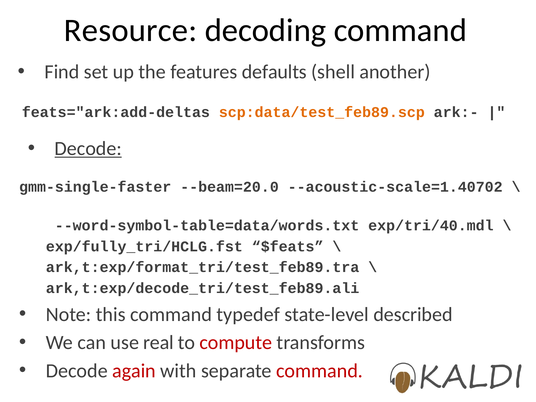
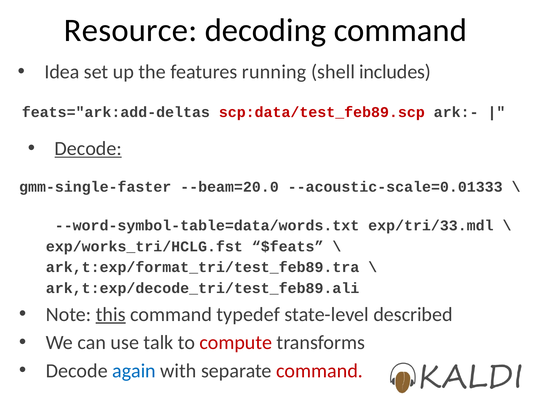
Find: Find -> Idea
defaults: defaults -> running
another: another -> includes
scp:data/test_feb89.scp colour: orange -> red
--acoustic-scale=1.40702: --acoustic-scale=1.40702 -> --acoustic-scale=0.01333
exp/tri/40.mdl: exp/tri/40.mdl -> exp/tri/33.mdl
exp/fully_tri/HCLG.fst: exp/fully_tri/HCLG.fst -> exp/works_tri/HCLG.fst
this underline: none -> present
real: real -> talk
again colour: red -> blue
